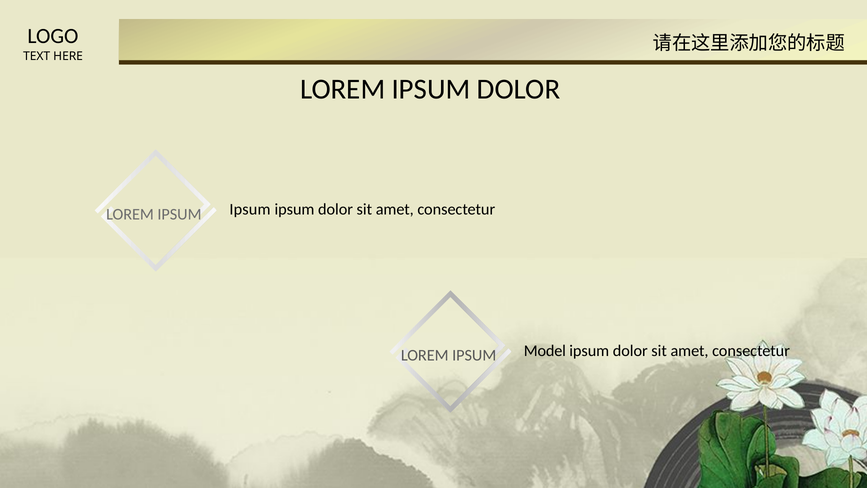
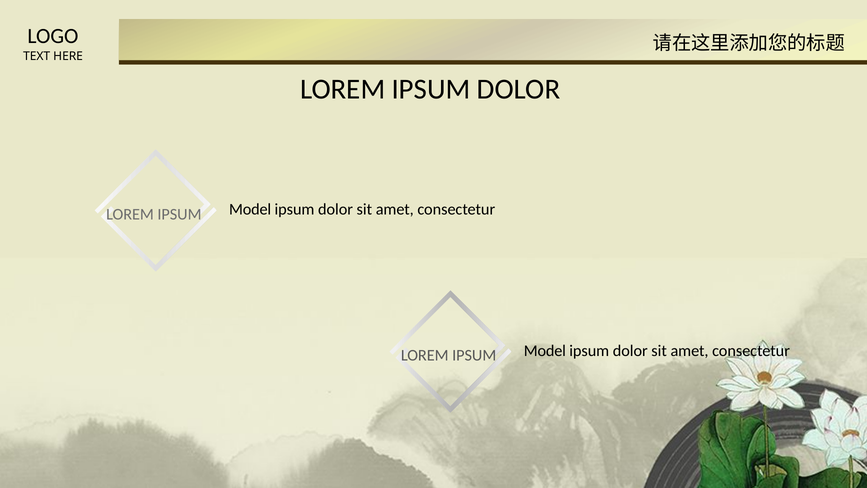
Ipsum at (250, 209): Ipsum -> Model
